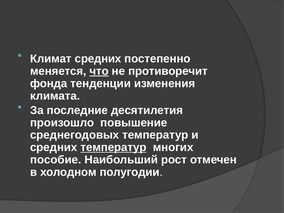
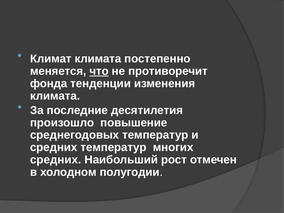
Климат средних: средних -> климата
температур at (113, 147) underline: present -> none
пособие at (56, 160): пособие -> средних
